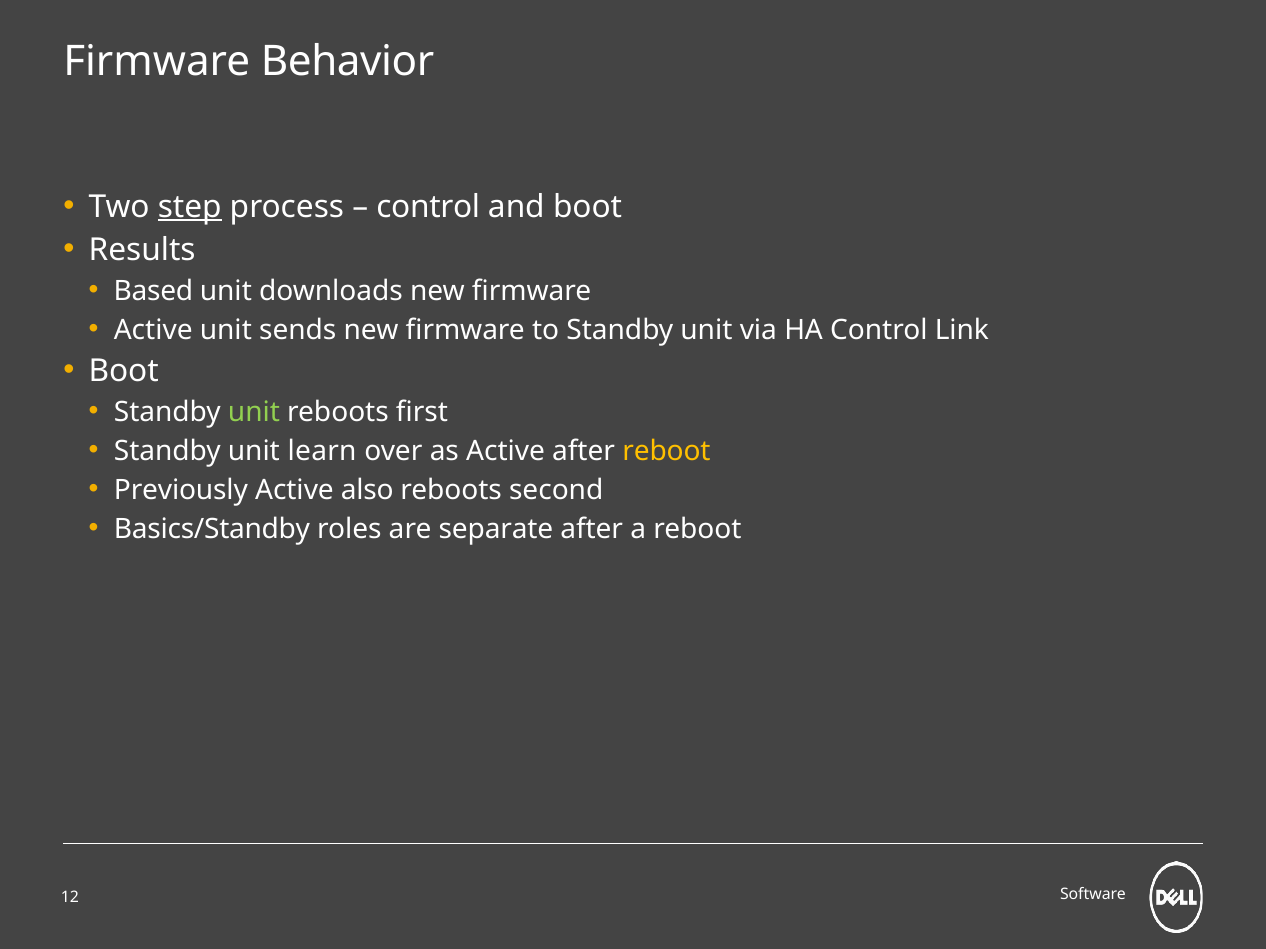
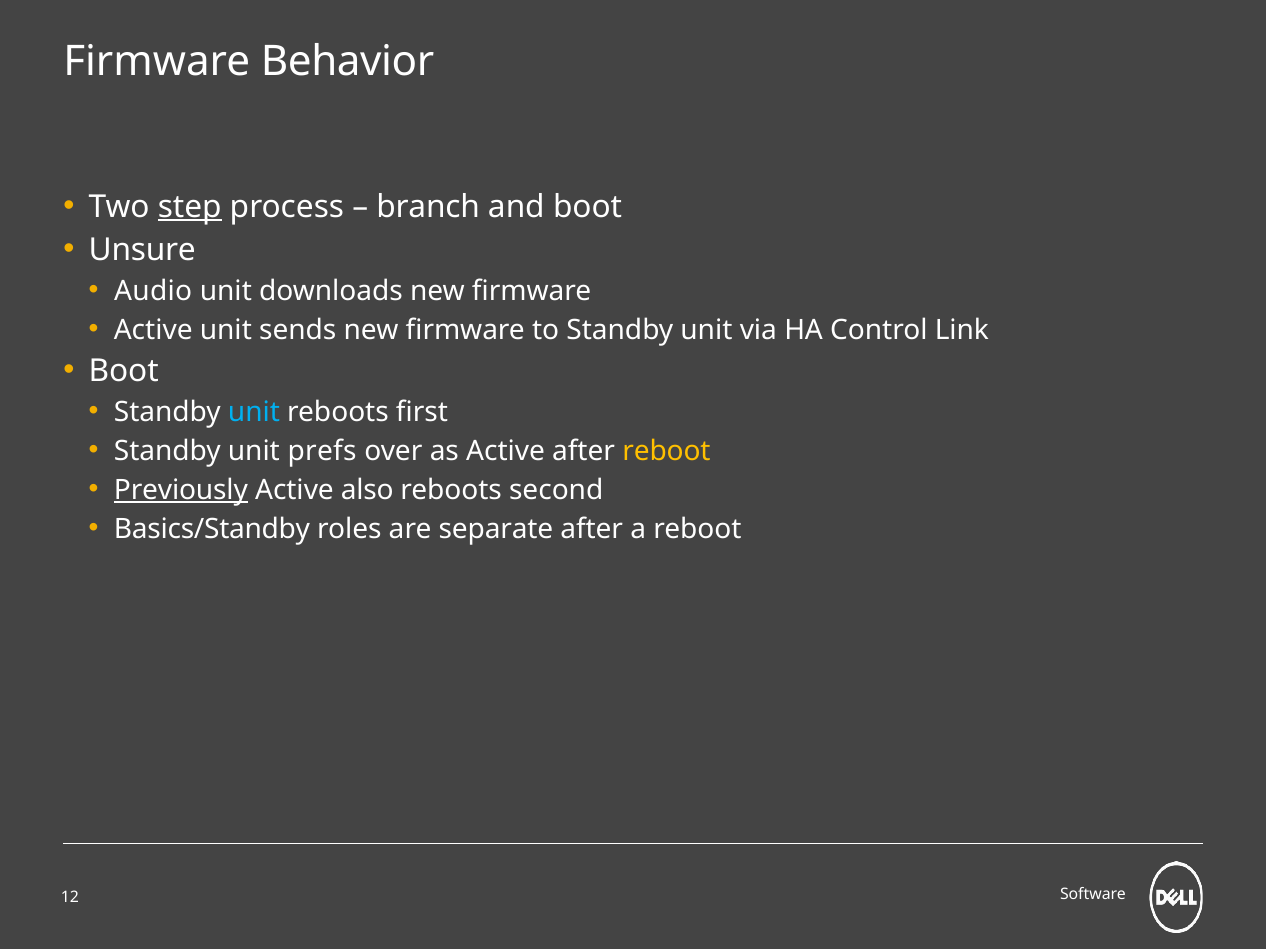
control at (428, 207): control -> branch
Results: Results -> Unsure
Based: Based -> Audio
unit at (254, 412) colour: light green -> light blue
learn: learn -> prefs
Previously underline: none -> present
